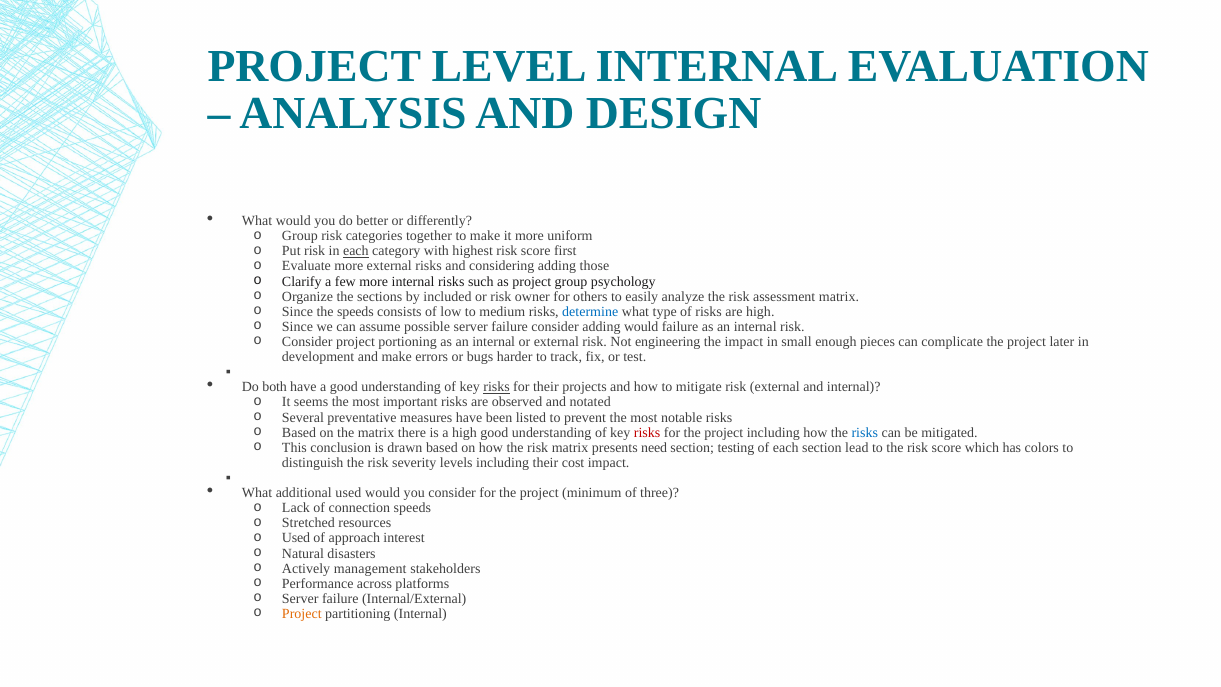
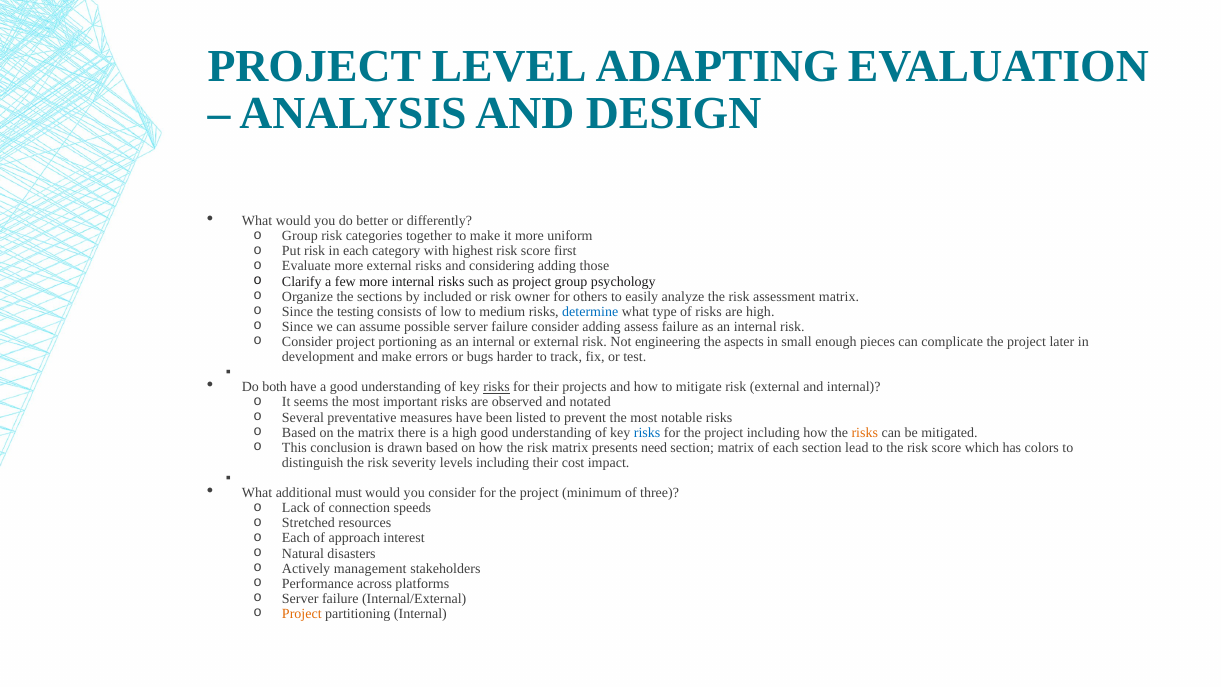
LEVEL INTERNAL: INTERNAL -> ADAPTING
each at (356, 251) underline: present -> none
the speeds: speeds -> testing
adding would: would -> assess
the impact: impact -> aspects
risks at (647, 432) colour: red -> blue
risks at (865, 432) colour: blue -> orange
section testing: testing -> matrix
additional used: used -> must
Used at (296, 538): Used -> Each
